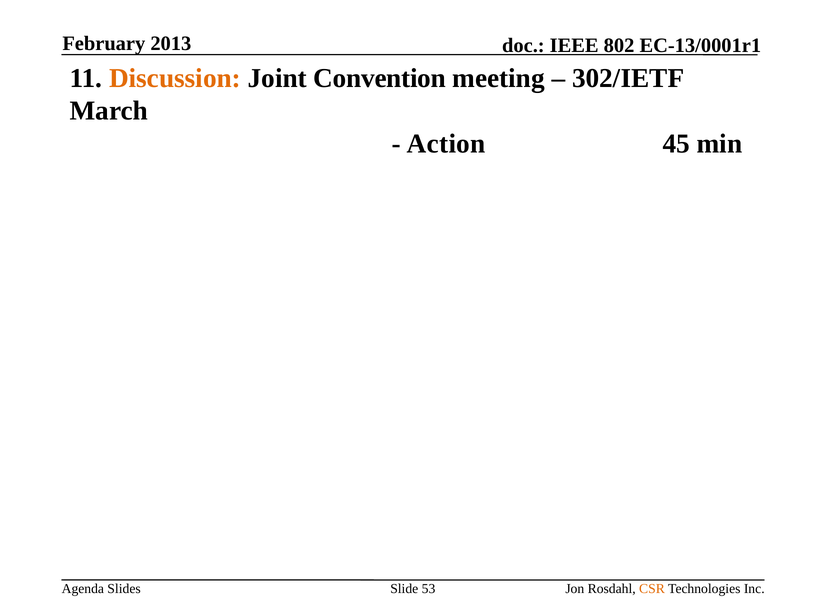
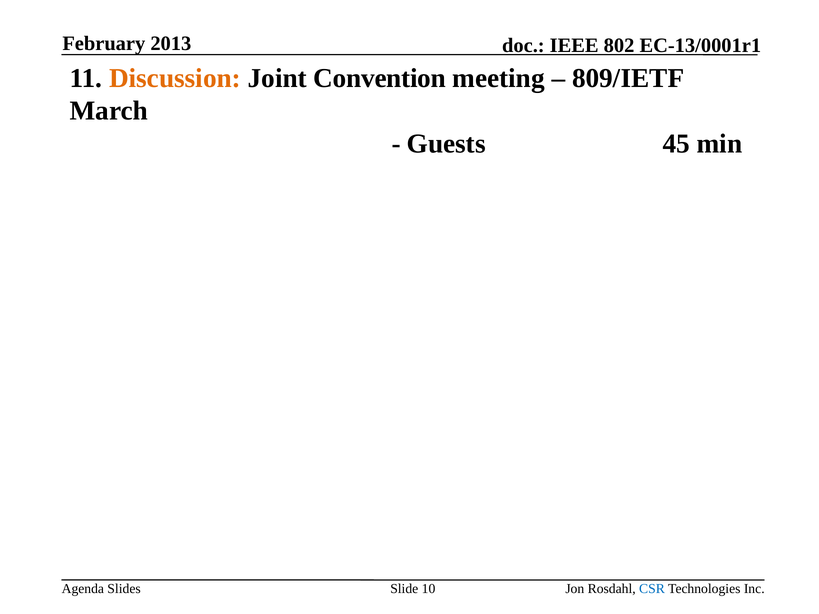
302/IETF: 302/IETF -> 809/IETF
Action: Action -> Guests
53: 53 -> 10
CSR colour: orange -> blue
